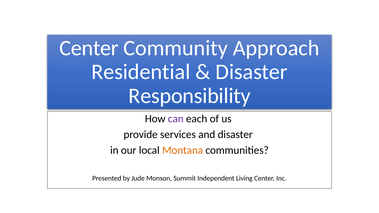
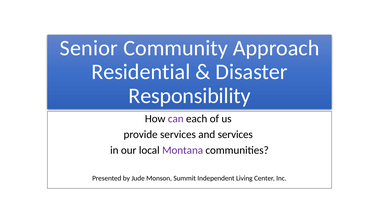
Center at (89, 48): Center -> Senior
and disaster: disaster -> services
Montana colour: orange -> purple
